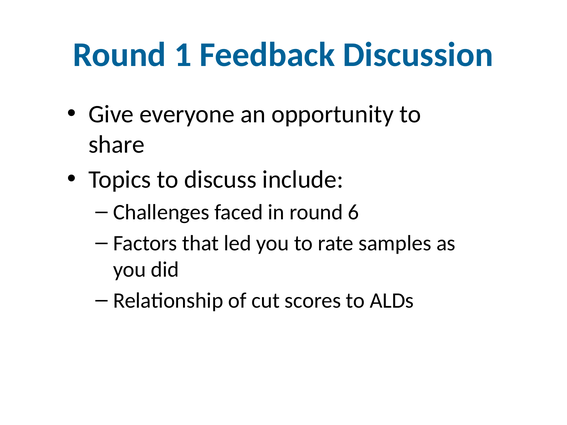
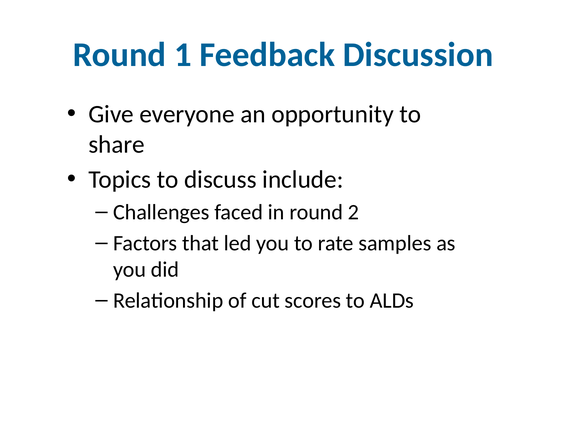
6: 6 -> 2
